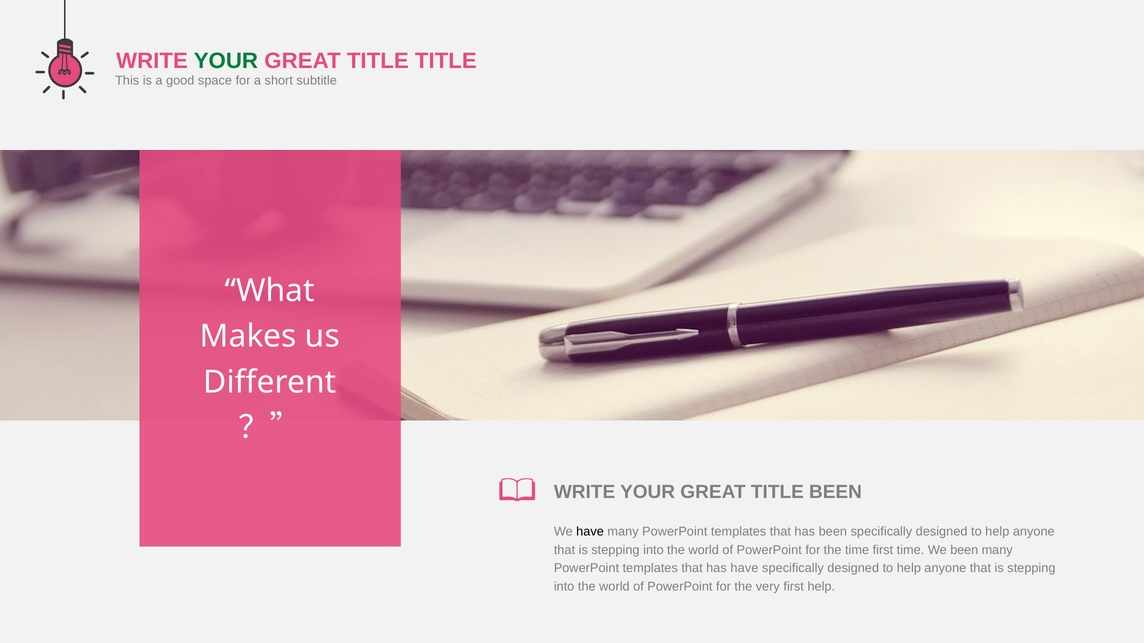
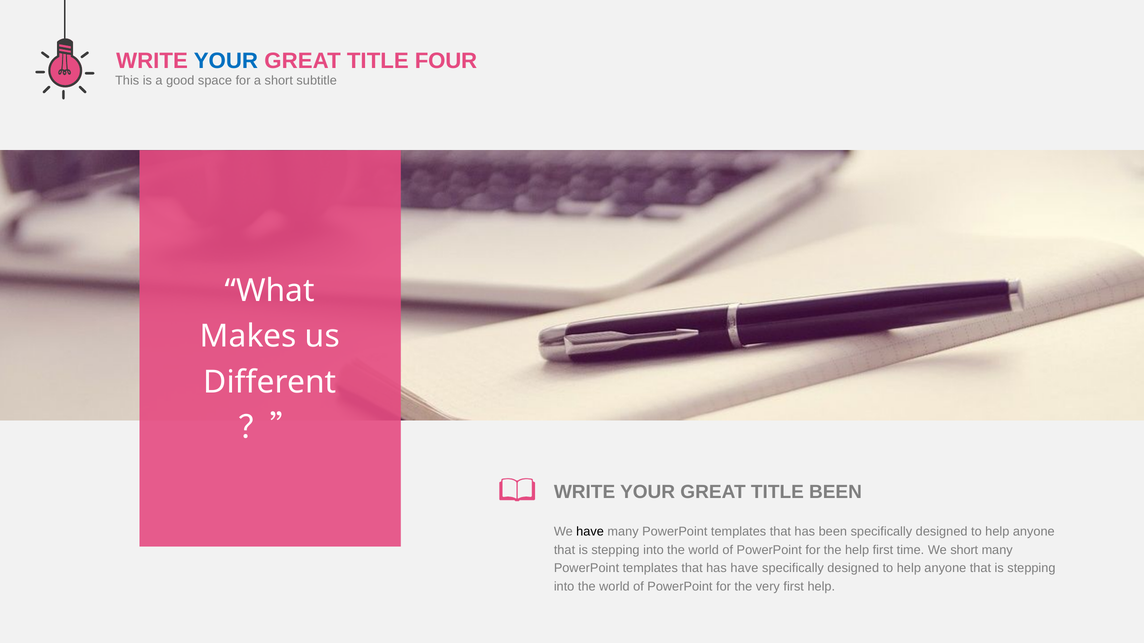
YOUR at (226, 61) colour: green -> blue
TITLE TITLE: TITLE -> FOUR
the time: time -> help
We been: been -> short
